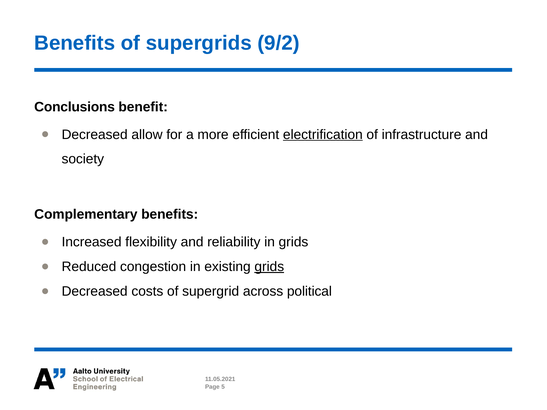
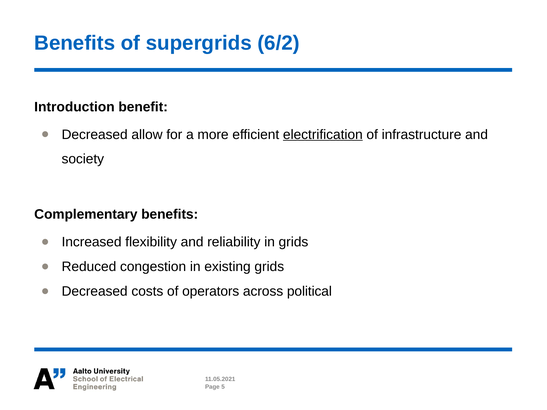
9/2: 9/2 -> 6/2
Conclusions: Conclusions -> Introduction
grids at (269, 267) underline: present -> none
supergrid: supergrid -> operators
